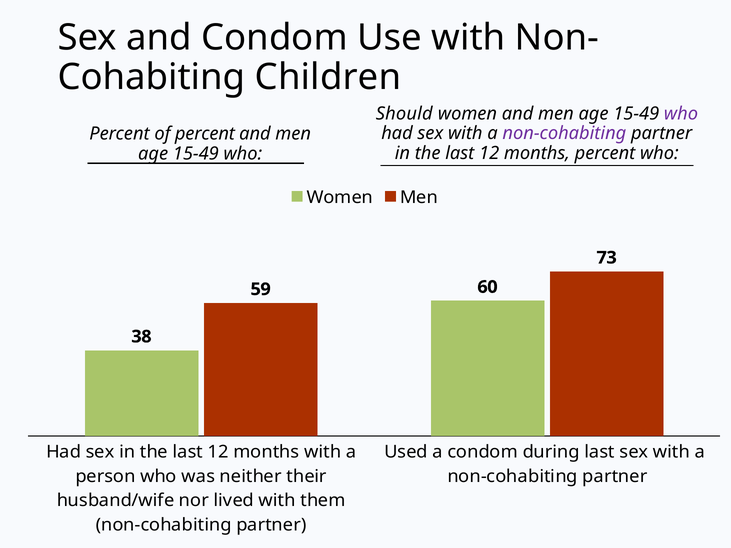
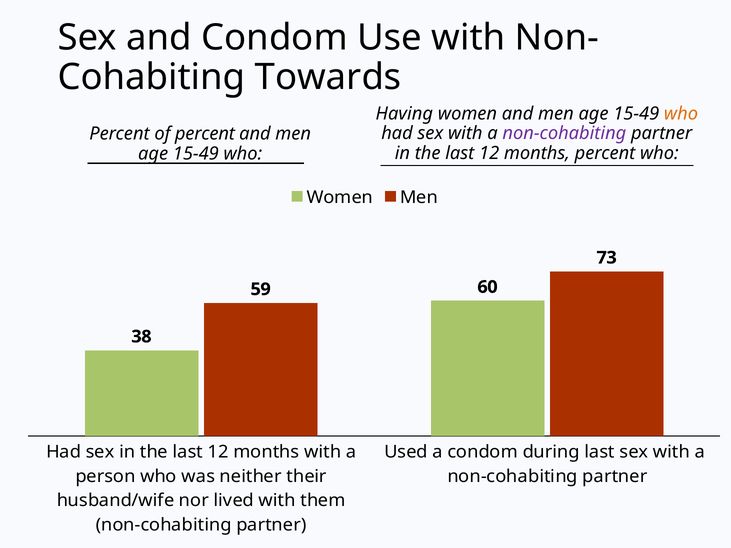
Children: Children -> Towards
Should: Should -> Having
who at (681, 114) colour: purple -> orange
